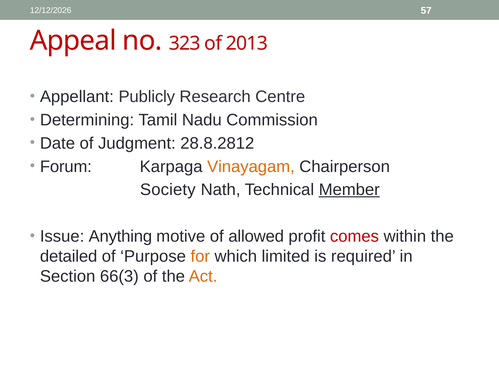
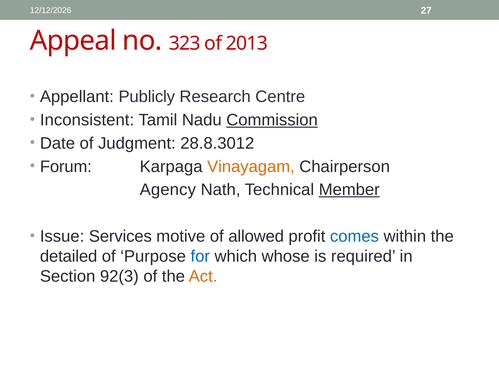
57: 57 -> 27
Determining: Determining -> Inconsistent
Commission underline: none -> present
28.8.2812: 28.8.2812 -> 28.8.3012
Society: Society -> Agency
Anything: Anything -> Services
comes colour: red -> blue
for colour: orange -> blue
limited: limited -> whose
66(3: 66(3 -> 92(3
